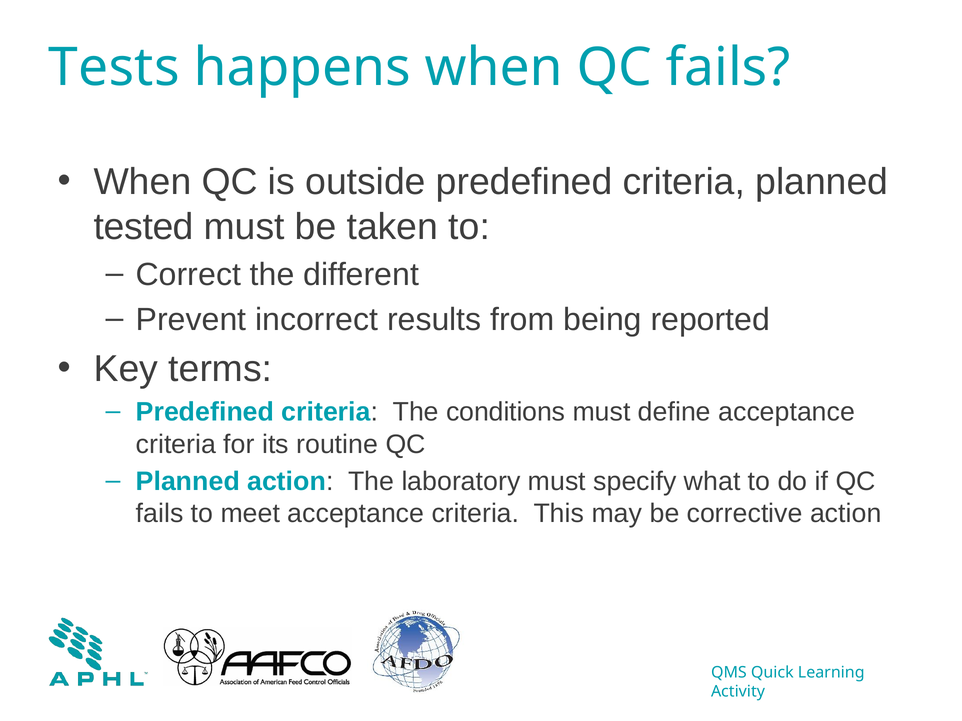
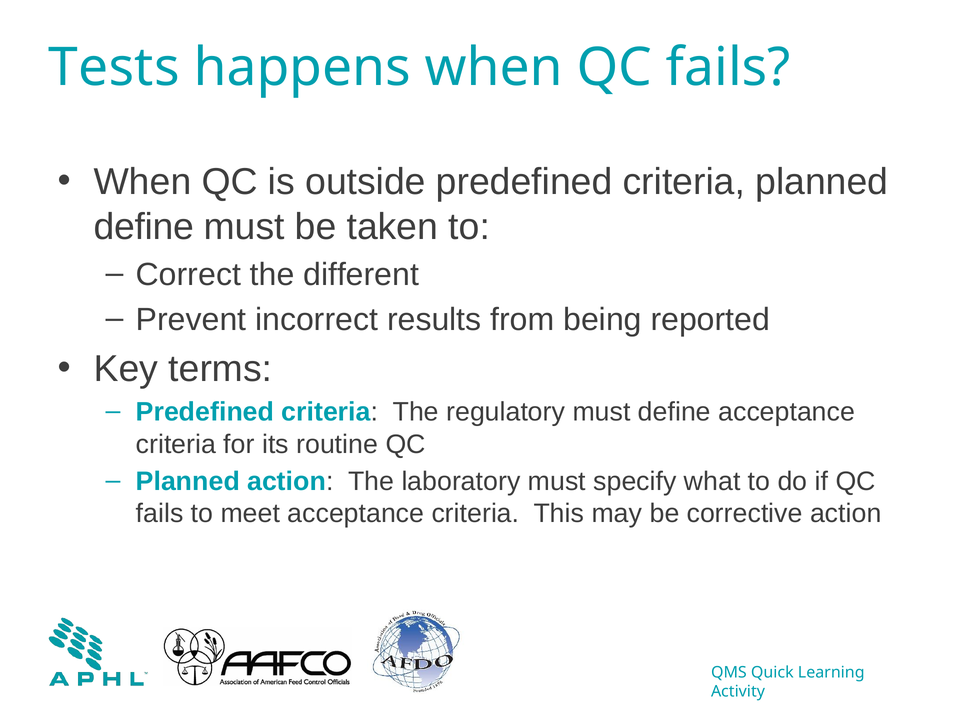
tested at (144, 227): tested -> define
conditions: conditions -> regulatory
